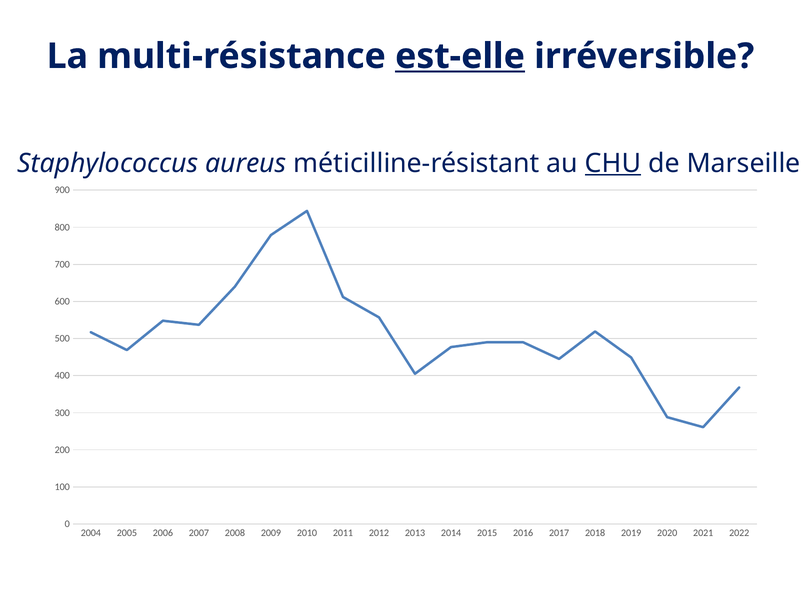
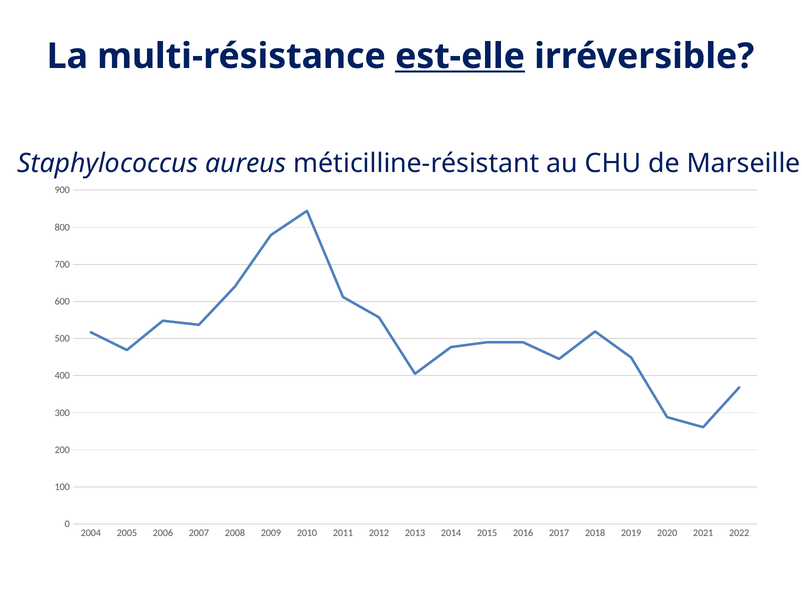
CHU underline: present -> none
